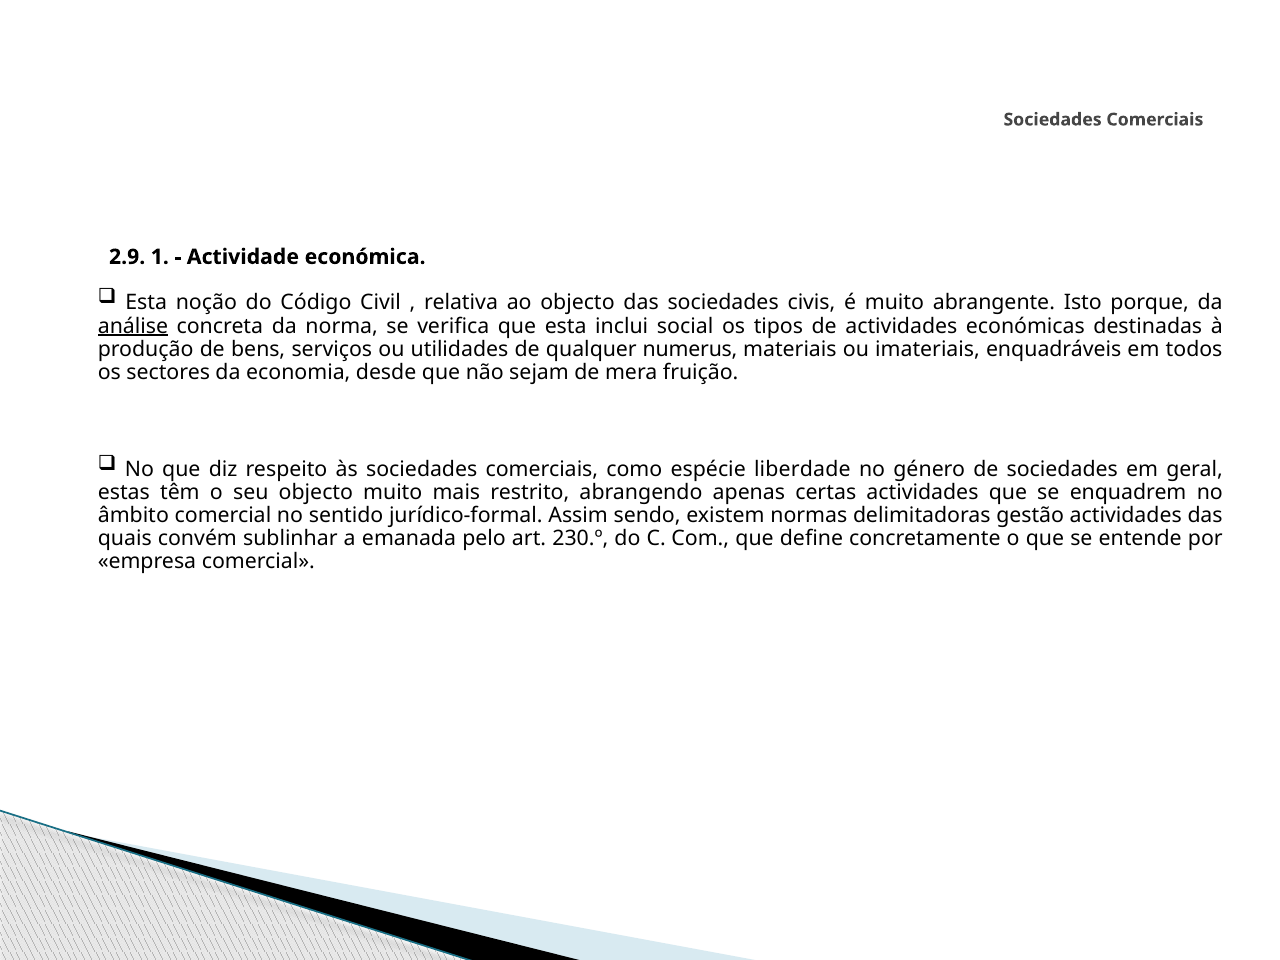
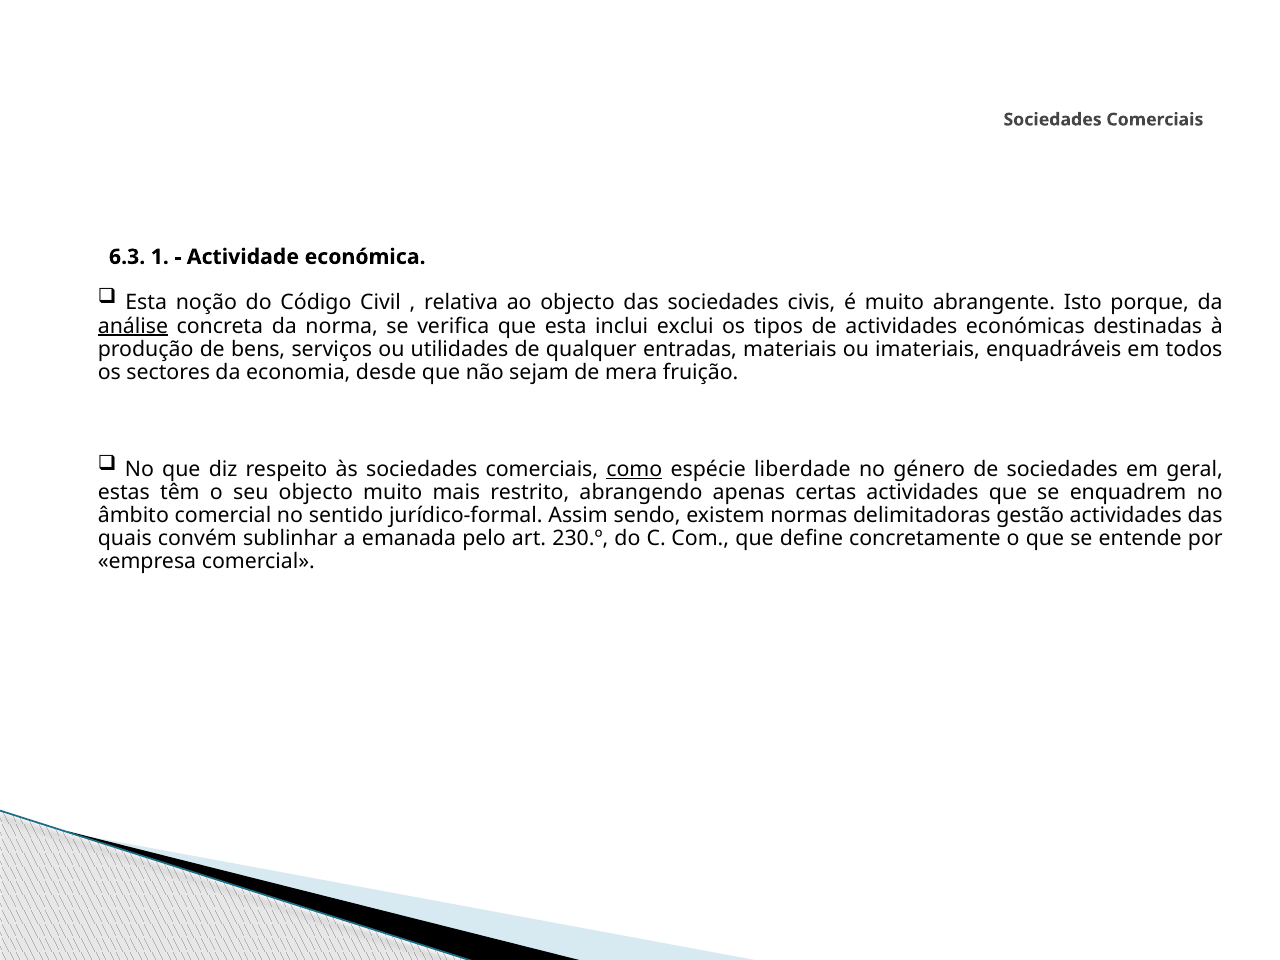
2.9: 2.9 -> 6.3
social: social -> exclui
numerus: numerus -> entradas
como underline: none -> present
